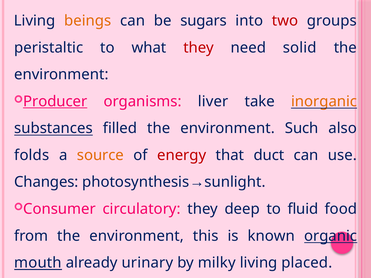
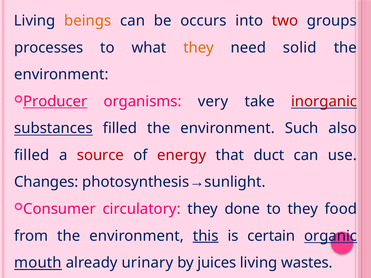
sugars: sugars -> occurs
peristaltic: peristaltic -> processes
they at (199, 48) colour: red -> orange
liver: liver -> very
inorganic colour: orange -> red
folds at (32, 155): folds -> filled
source colour: orange -> red
deep: deep -> done
to fluid: fluid -> they
this underline: none -> present
known: known -> certain
milky: milky -> juices
placed: placed -> wastes
